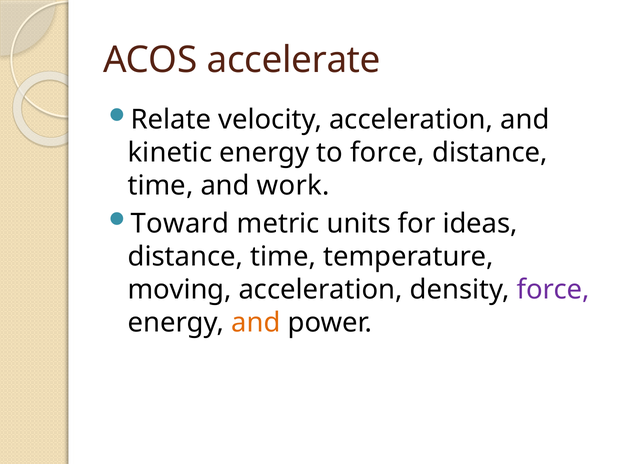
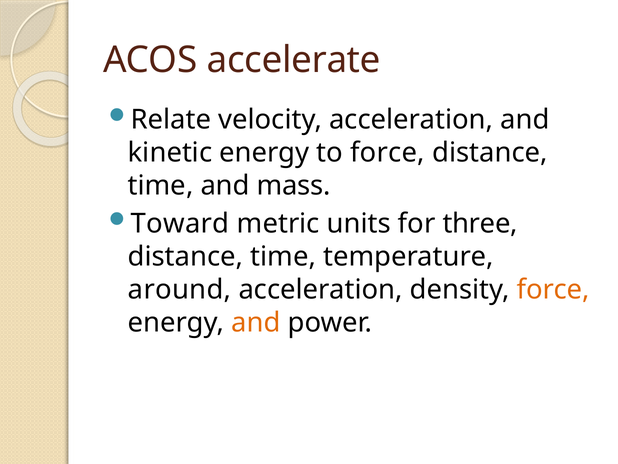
work: work -> mass
ideas: ideas -> three
moving: moving -> around
force at (553, 289) colour: purple -> orange
